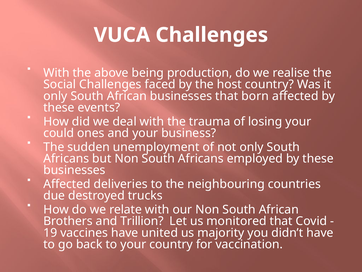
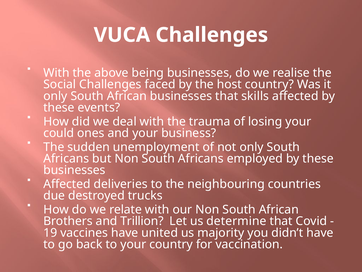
being production: production -> businesses
born: born -> skills
monitored: monitored -> determine
